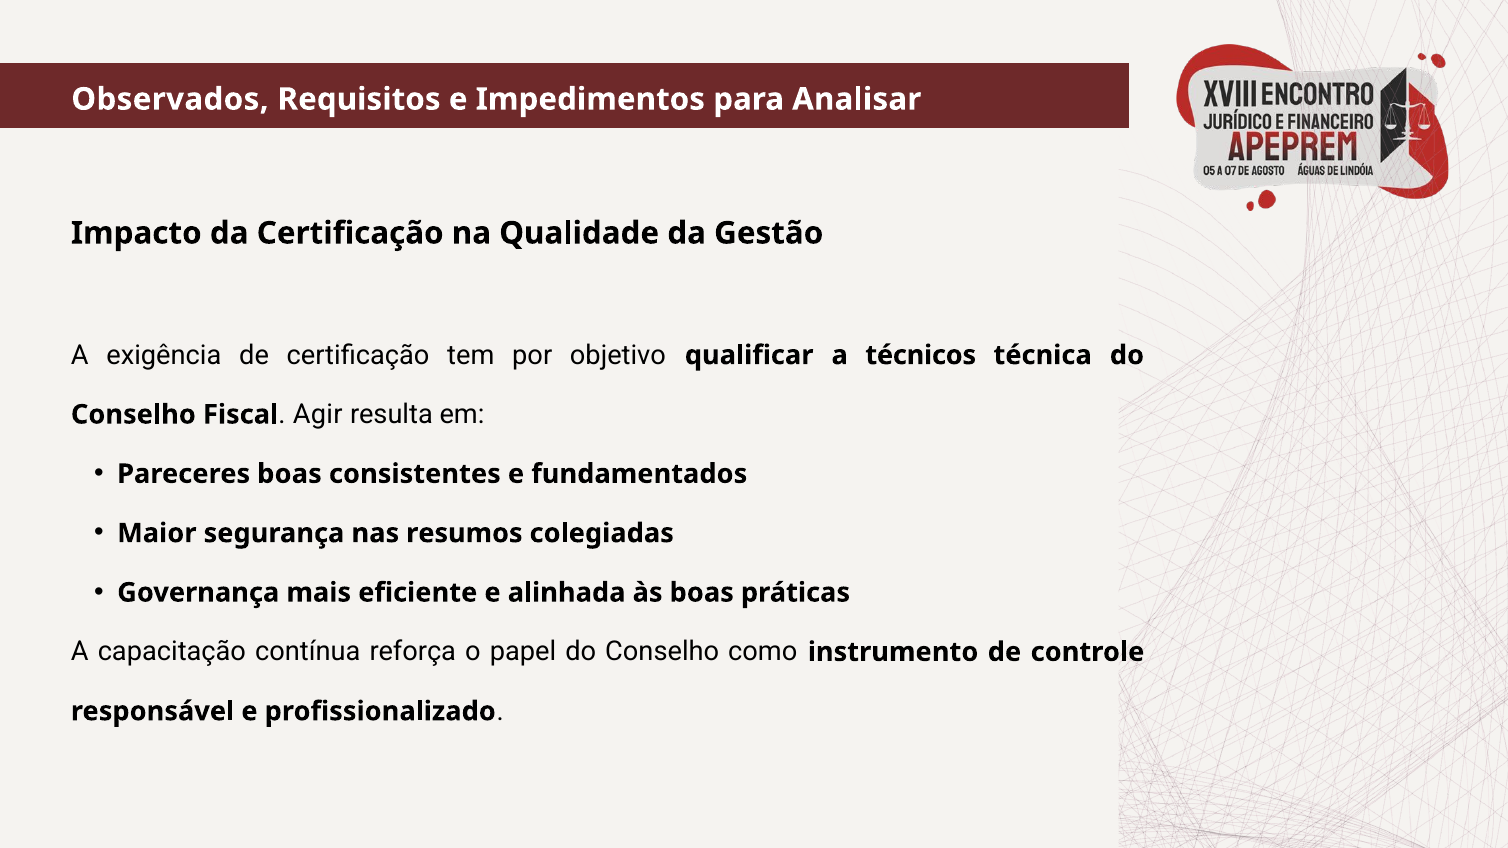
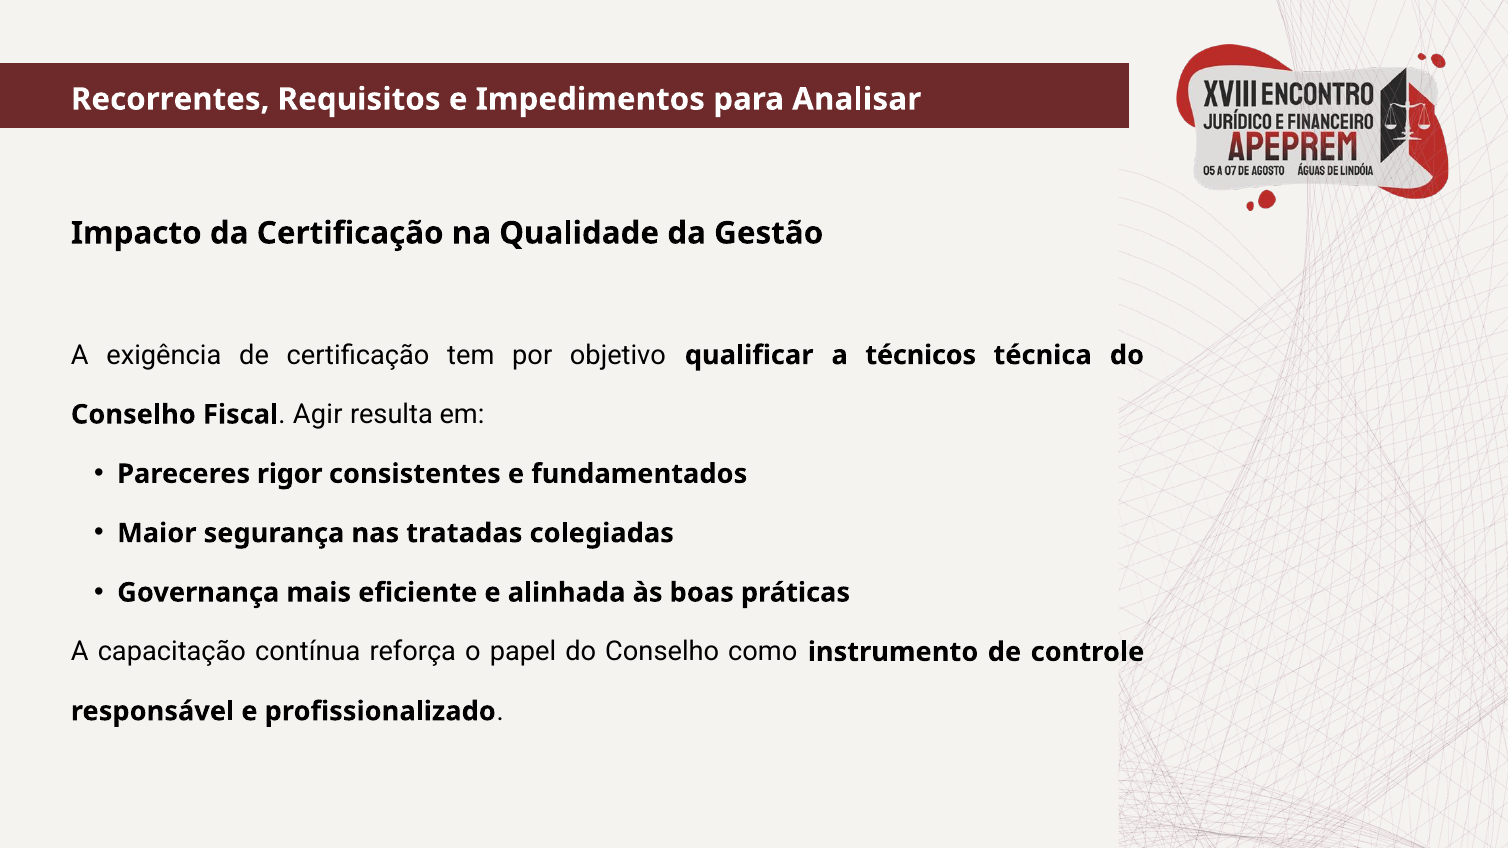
Observados: Observados -> Recorrentes
Pareceres boas: boas -> rigor
resumos: resumos -> tratadas
